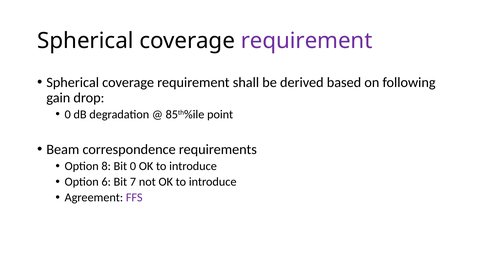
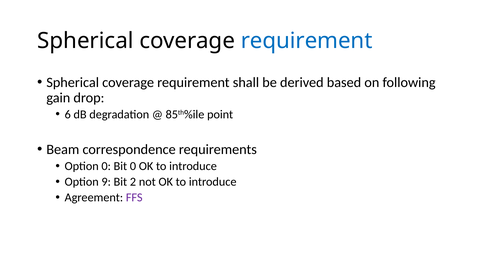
requirement at (307, 41) colour: purple -> blue
0 at (68, 115): 0 -> 6
Option 8: 8 -> 0
6: 6 -> 9
7: 7 -> 2
